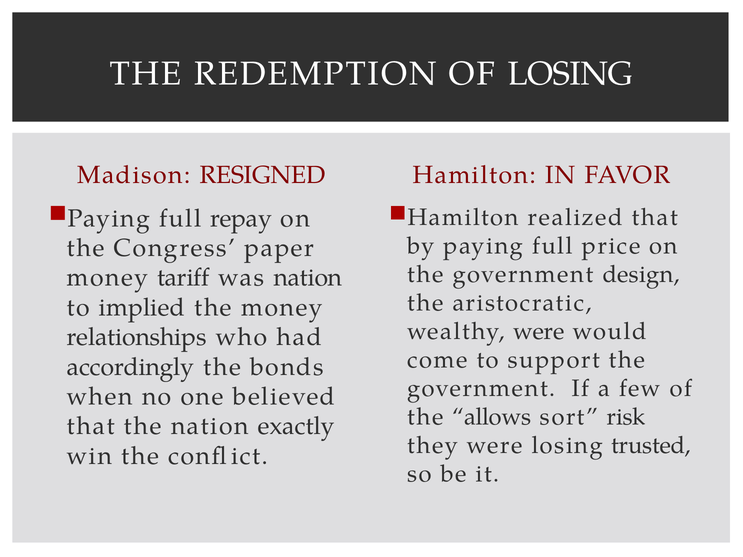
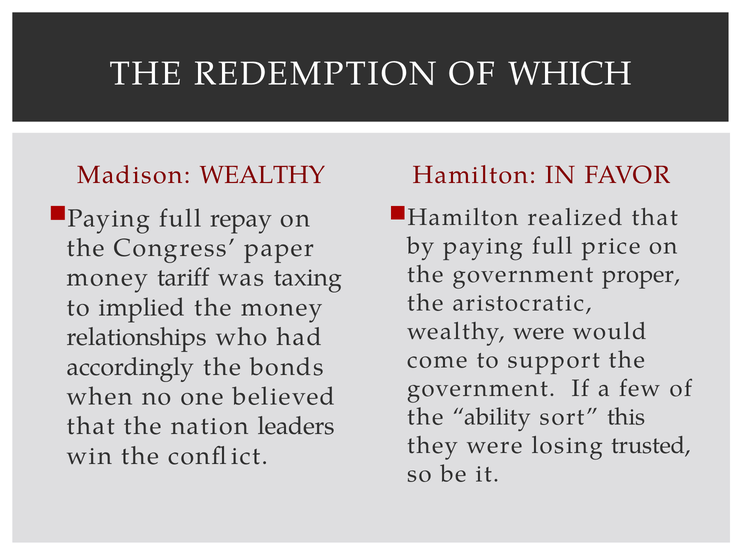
OF LOSING: LOSING -> WHICH
Madison RESIGNED: RESIGNED -> WEALTHY
design: design -> proper
was nation: nation -> taxing
allows: allows -> ability
risk: risk -> this
exactly: exactly -> leaders
